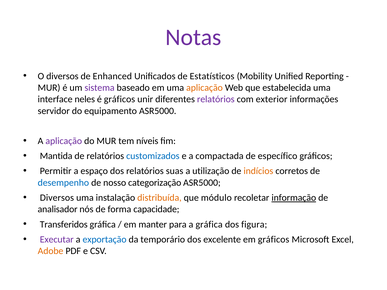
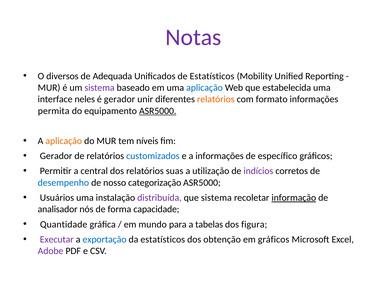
Enhanced: Enhanced -> Adequada
aplicação at (205, 88) colour: orange -> blue
é gráficos: gráficos -> gerador
relatórios at (216, 99) colour: purple -> orange
exterior: exterior -> formato
servidor: servidor -> permita
ASR5000 at (158, 111) underline: none -> present
aplicação at (64, 141) colour: purple -> orange
Mantida at (56, 156): Mantida -> Gerador
a compactada: compactada -> informações
espaço: espaço -> central
indícios colour: orange -> purple
Diversos at (57, 198): Diversos -> Usuários
distribuída colour: orange -> purple
que módulo: módulo -> sistema
Transferidos: Transferidos -> Quantidade
manter: manter -> mundo
a gráfica: gráfica -> tabelas
da temporário: temporário -> estatísticos
excelente: excelente -> obtenção
Adobe colour: orange -> purple
